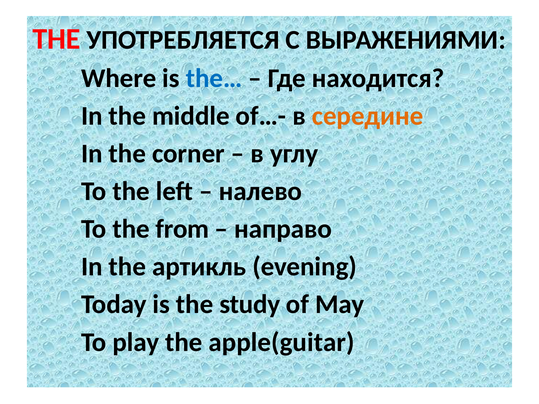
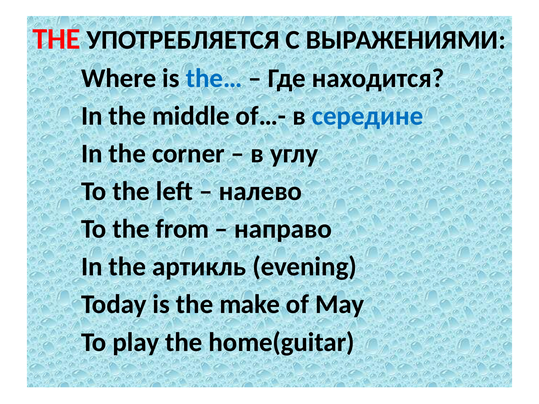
середине colour: orange -> blue
study: study -> make
apple(guitar: apple(guitar -> home(guitar
